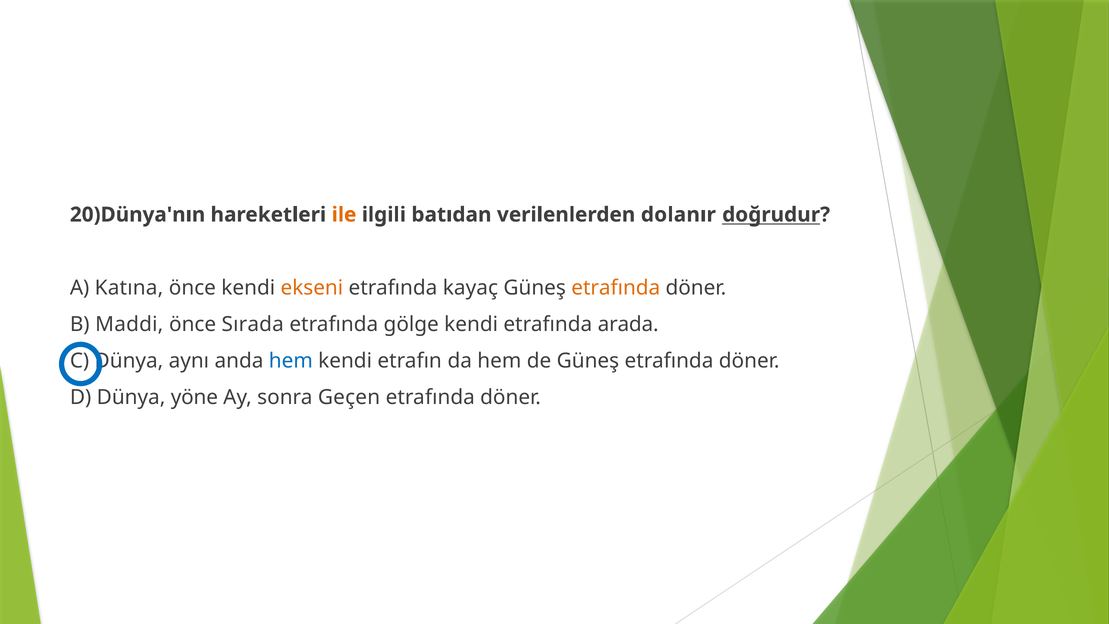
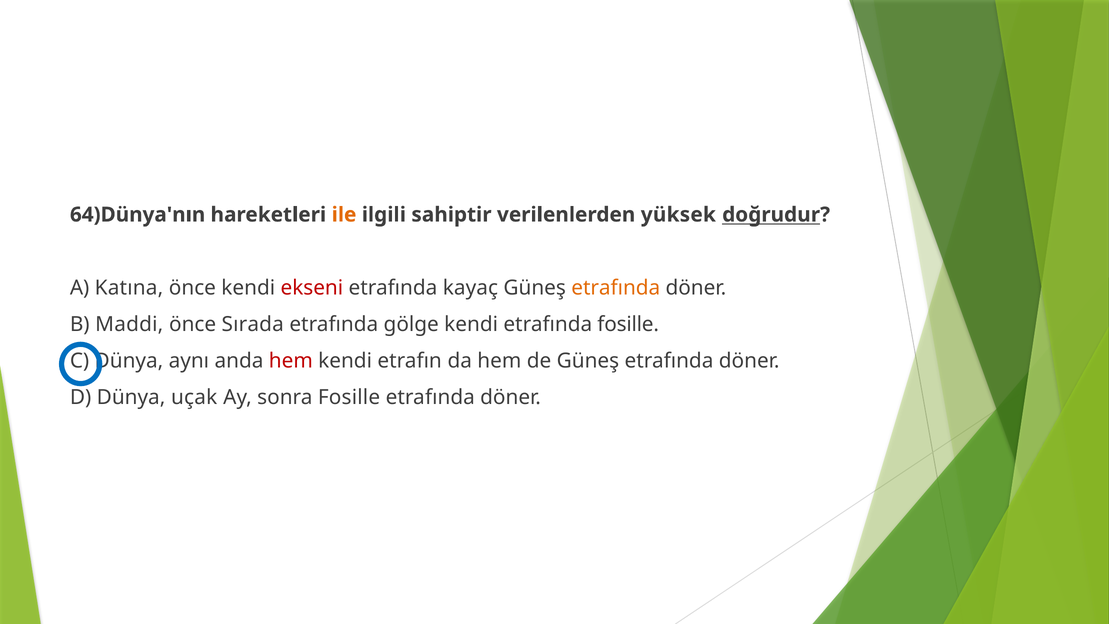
20)Dünya'nın: 20)Dünya'nın -> 64)Dünya'nın
batıdan: batıdan -> sahiptir
dolanır: dolanır -> yüksek
ekseni colour: orange -> red
etrafında arada: arada -> fosille
hem at (291, 361) colour: blue -> red
yöne: yöne -> uçak
sonra Geçen: Geçen -> Fosille
